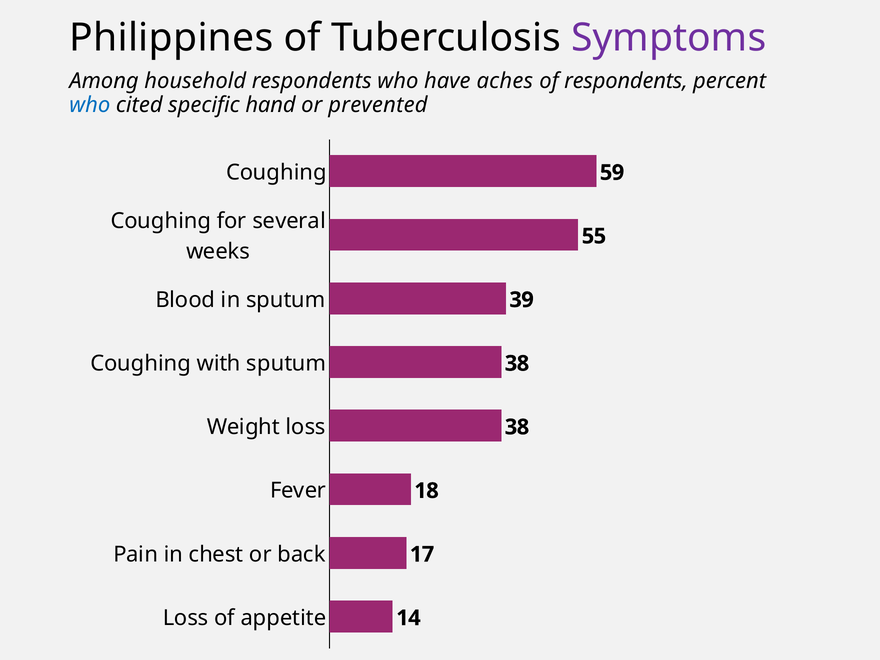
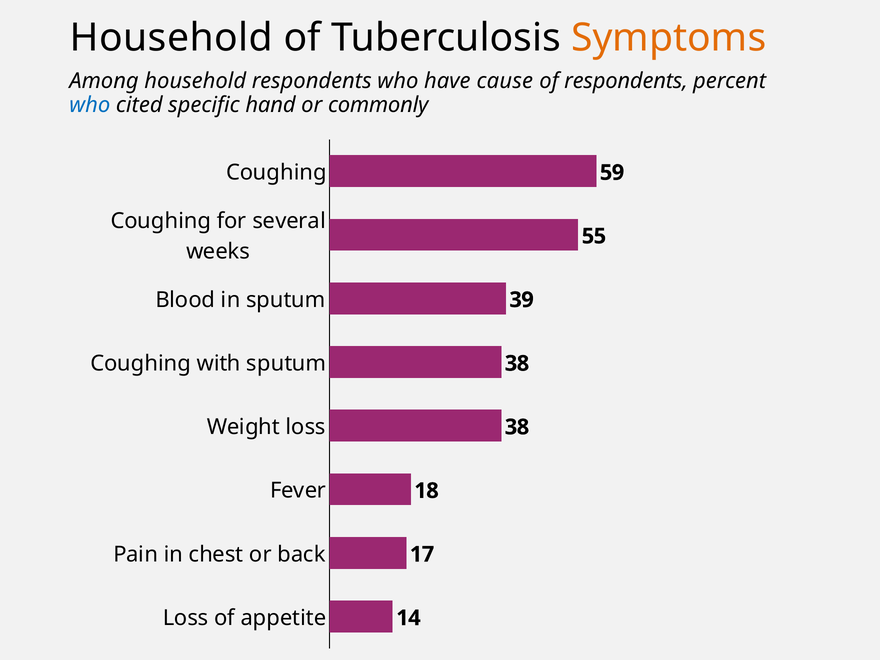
Philippines at (171, 38): Philippines -> Household
Symptoms colour: purple -> orange
aches: aches -> cause
prevented: prevented -> commonly
